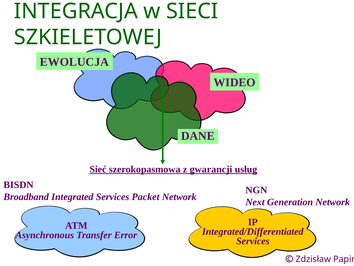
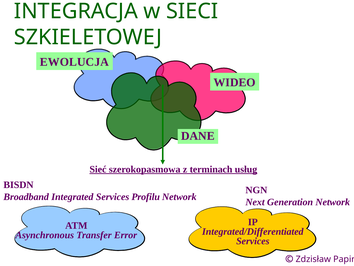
gwarancji: gwarancji -> terminach
Packet: Packet -> Profilu
